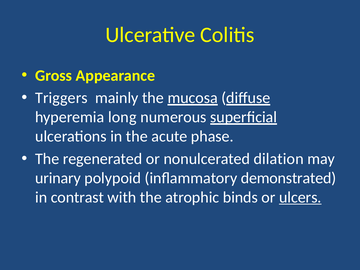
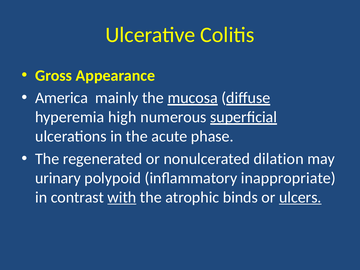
Triggers: Triggers -> America
long: long -> high
demonstrated: demonstrated -> inappropriate
with underline: none -> present
